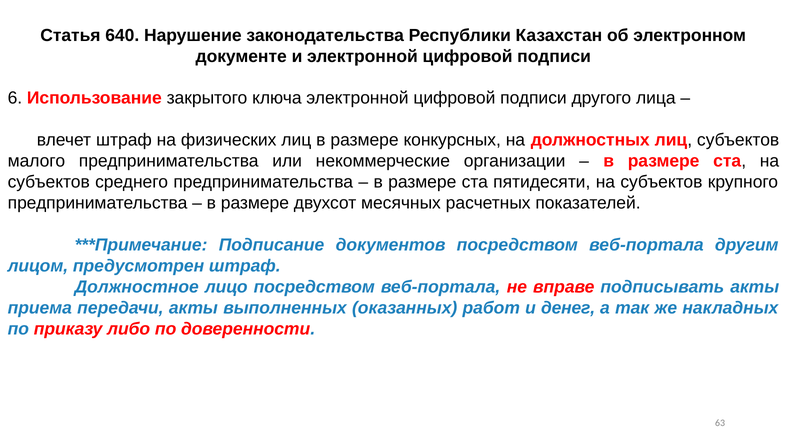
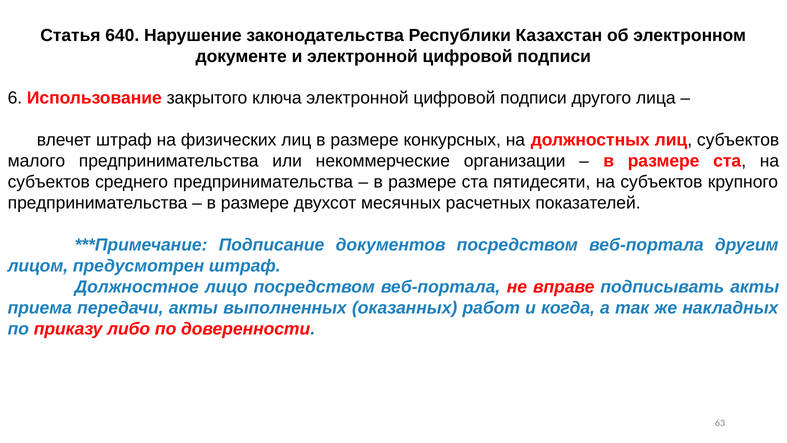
денег: денег -> когда
